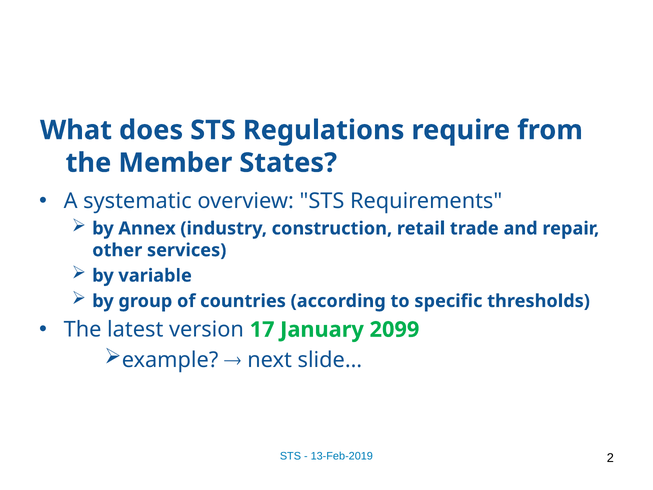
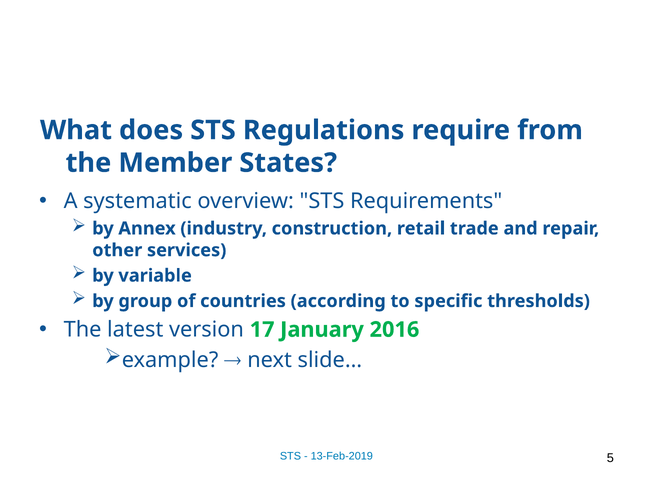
2099: 2099 -> 2016
2: 2 -> 5
